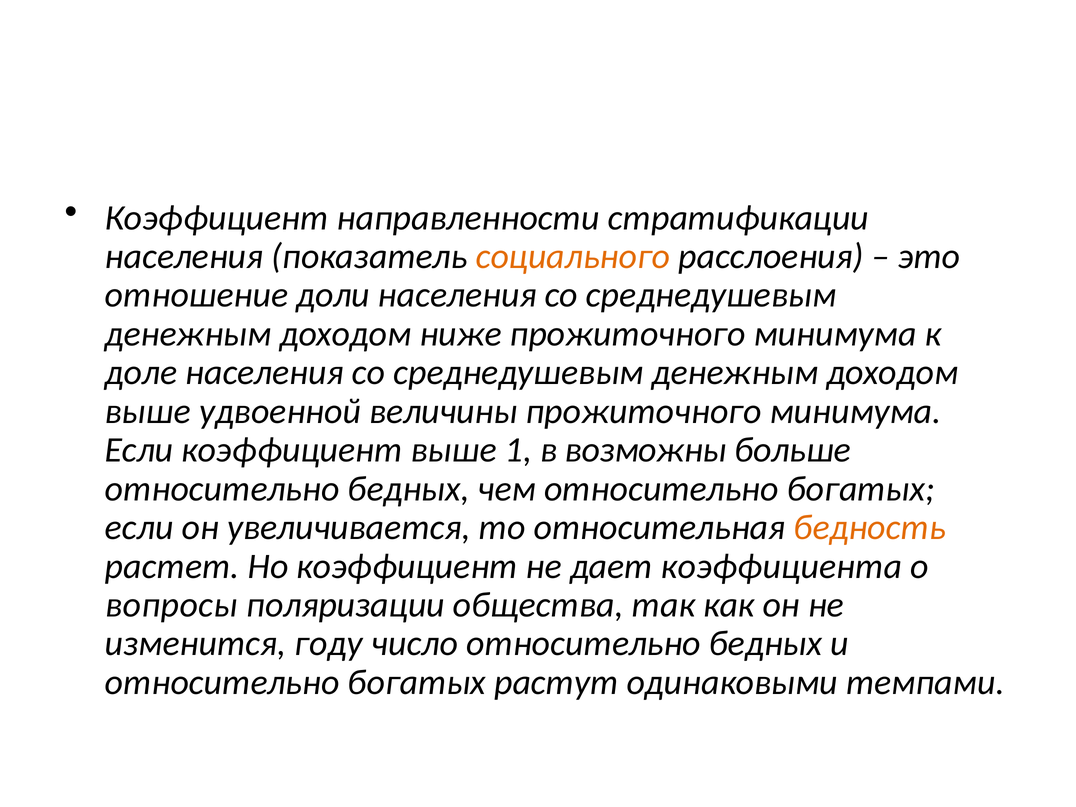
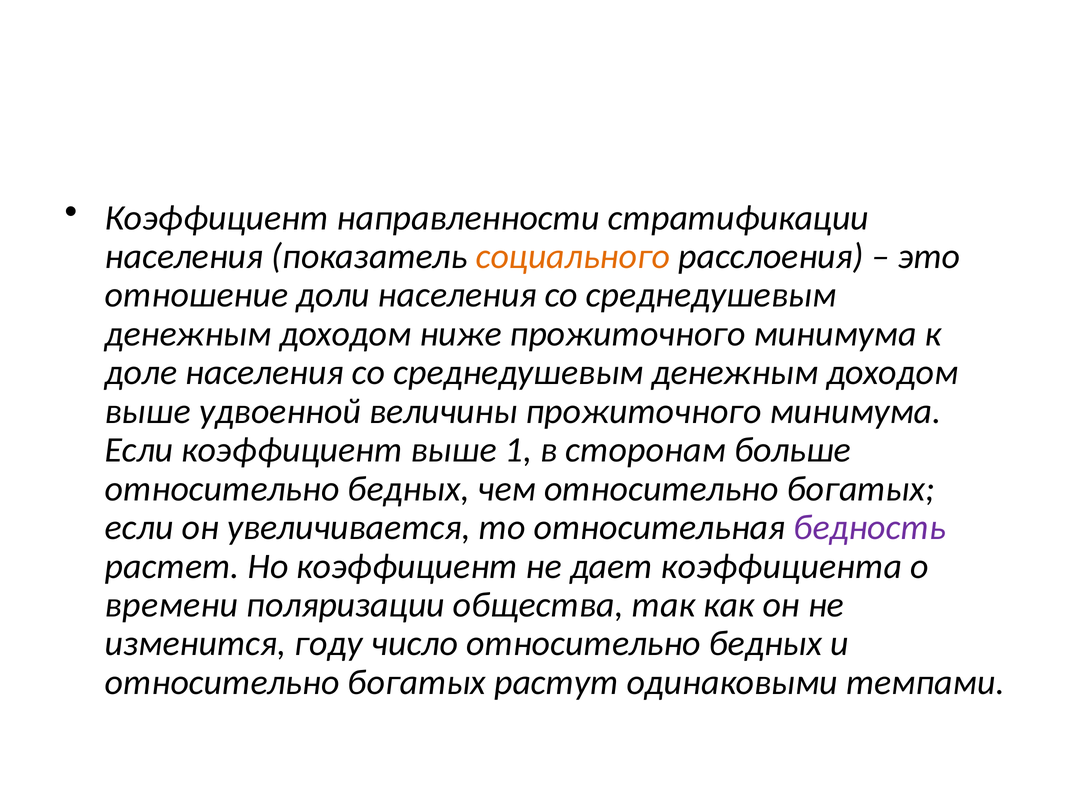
возможны: возможны -> сторонам
бедность colour: orange -> purple
вопросы: вопросы -> времени
